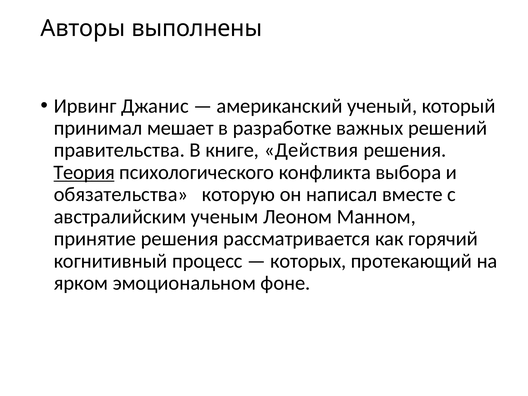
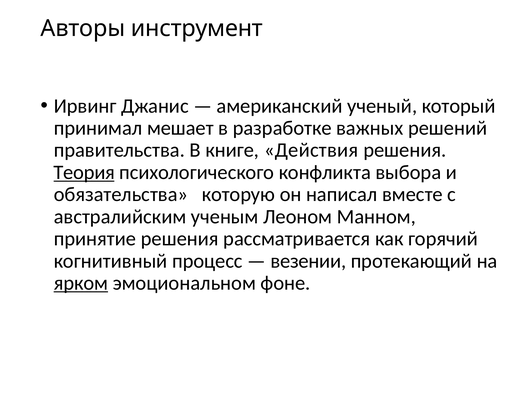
выполнены: выполнены -> инструмент
которых: которых -> везении
ярком underline: none -> present
